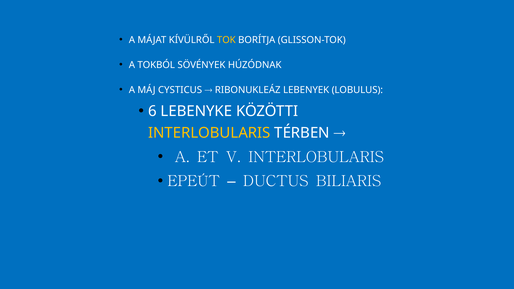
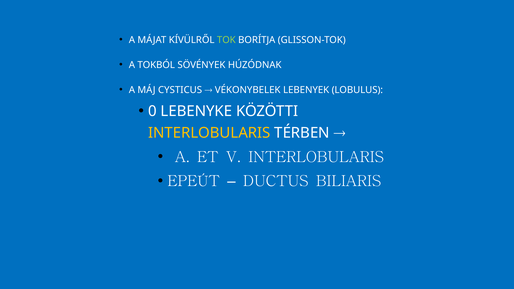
TOK colour: yellow -> light green
RIBONUKLEÁZ: RIBONUKLEÁZ -> VÉKONYBELEK
6: 6 -> 0
